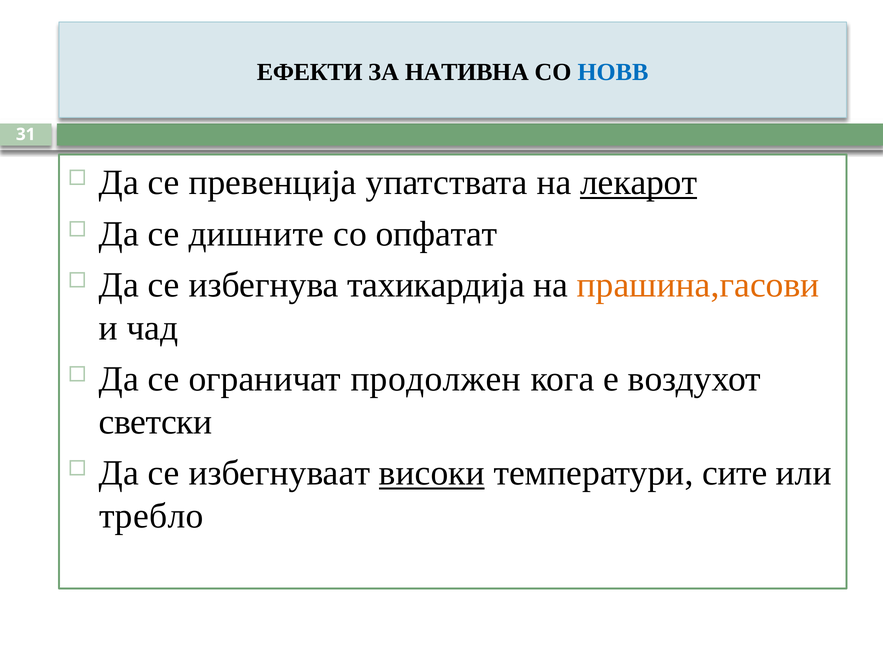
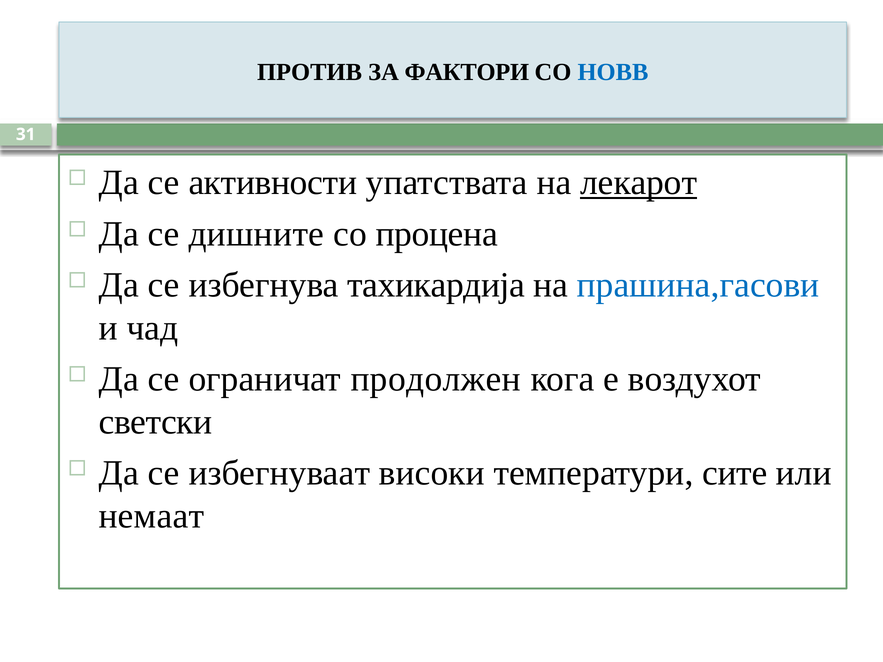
ЕФЕКТИ: ЕФЕКТИ -> ПРОТИВ
НАТИВНА: НАТИВНА -> ФАКТОРИ
превенција: превенција -> активности
опфатат: опфатат -> процена
прашина,гасови colour: orange -> blue
високи underline: present -> none
требло: требло -> немаат
